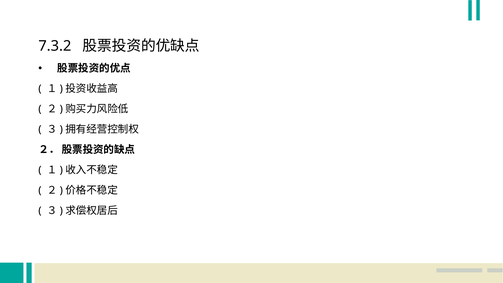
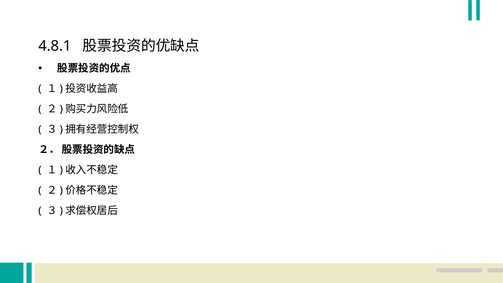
7.3.2: 7.3.2 -> 4.8.1
